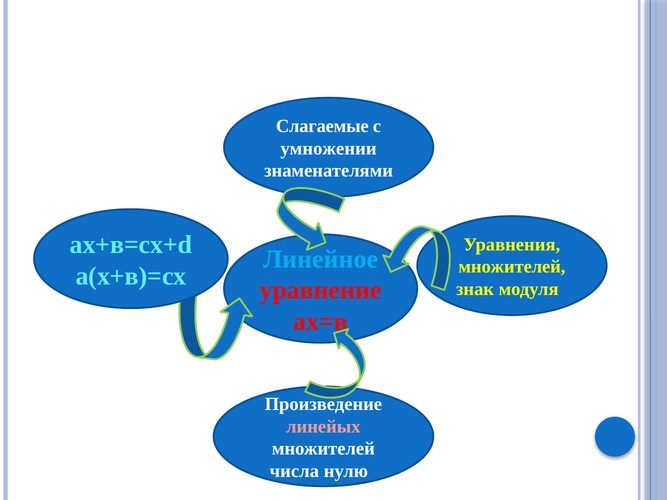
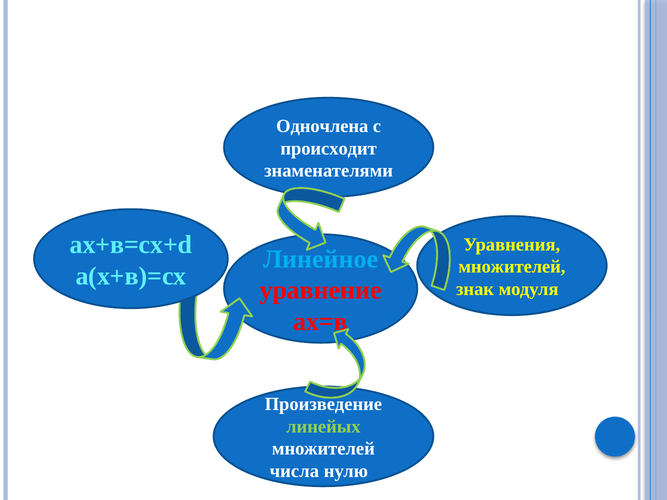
Слагаемые: Слагаемые -> Одночлена
умножении: умножении -> происходит
линейых colour: pink -> light green
